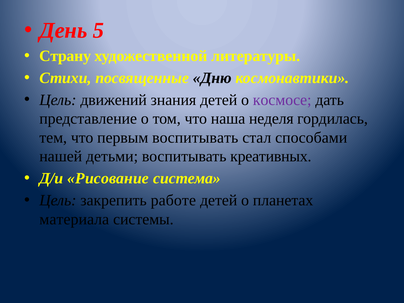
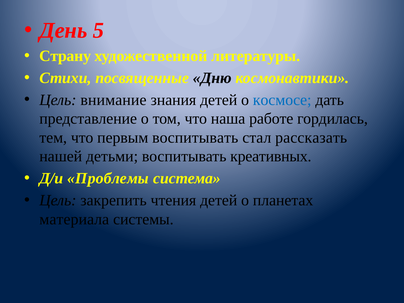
движений: движений -> внимание
космосе colour: purple -> blue
неделя: неделя -> работе
способами: способами -> рассказать
Рисование: Рисование -> Проблемы
работе: работе -> чтения
